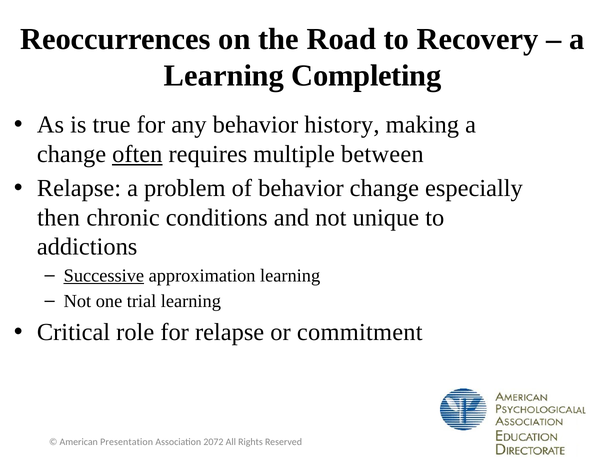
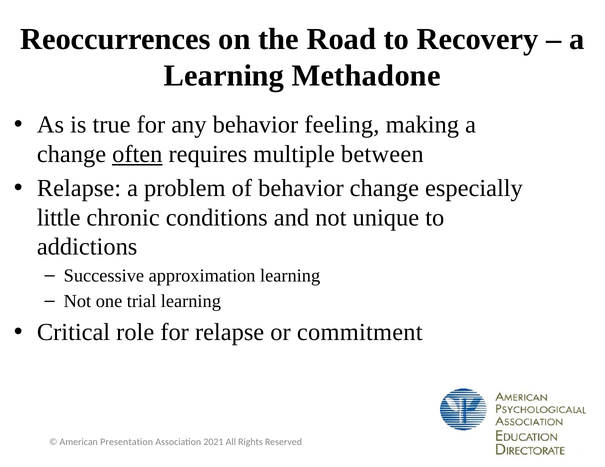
Completing: Completing -> Methadone
history: history -> feeling
then: then -> little
Successive underline: present -> none
2072: 2072 -> 2021
